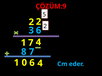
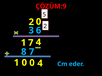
2 2: 2 -> 0
0 6: 6 -> 0
